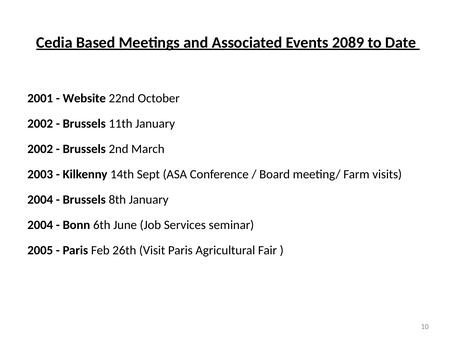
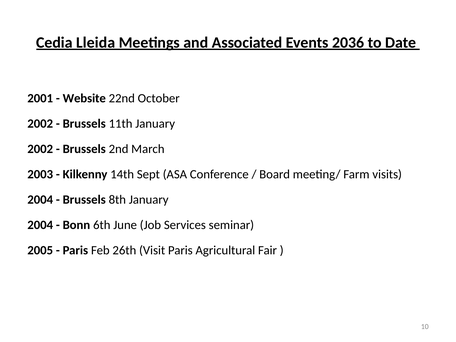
Based: Based -> Lleida
2089: 2089 -> 2036
